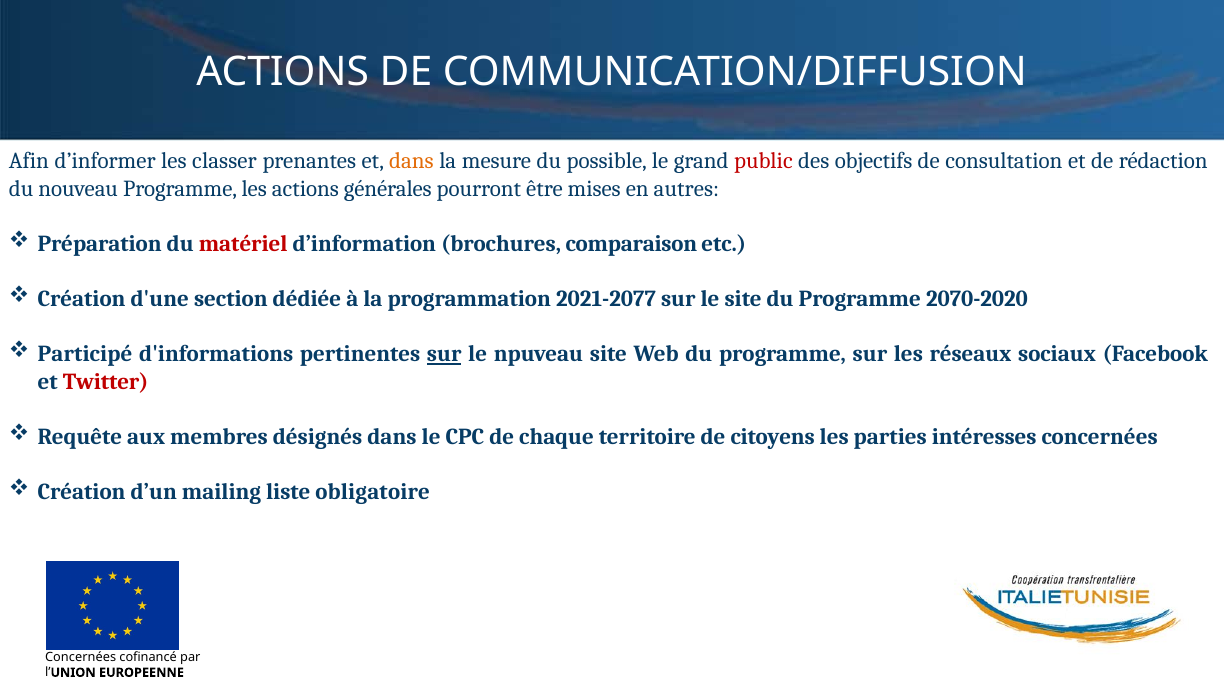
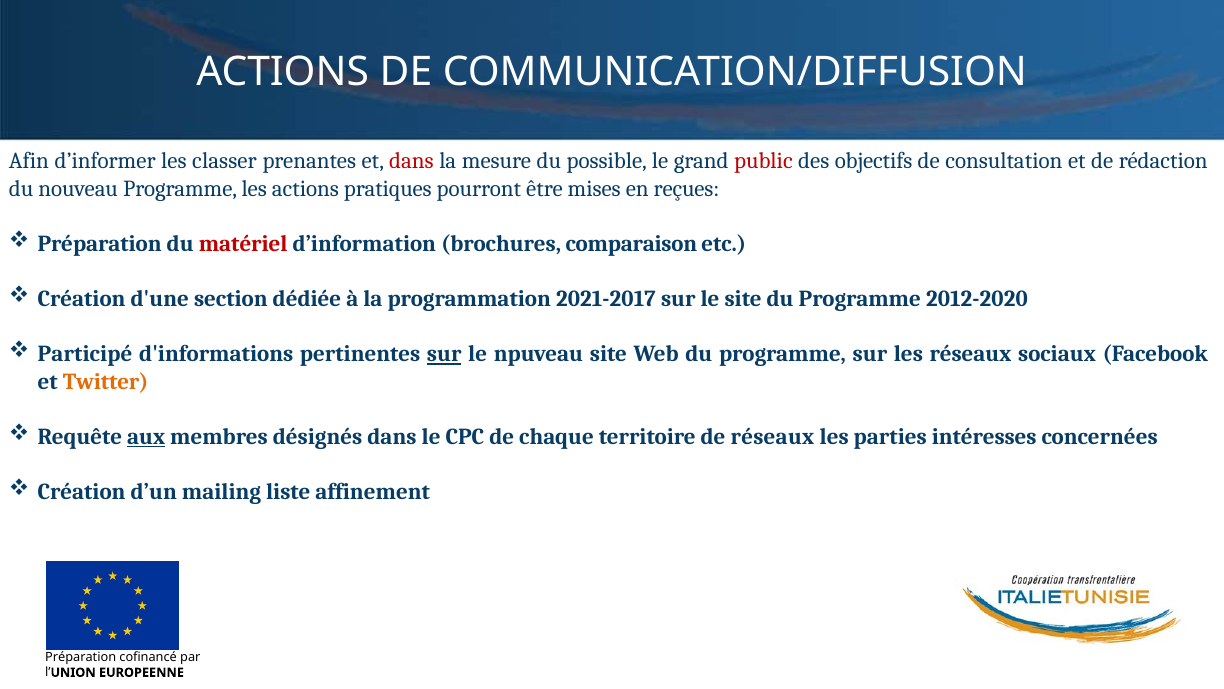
dans at (411, 161) colour: orange -> red
générales: générales -> pratiques
autres: autres -> reçues
2021-2077: 2021-2077 -> 2021-2017
2070-2020: 2070-2020 -> 2012-2020
Twitter colour: red -> orange
aux underline: none -> present
de citoyens: citoyens -> réseaux
obligatoire: obligatoire -> affinement
Concernées at (81, 657): Concernées -> Préparation
